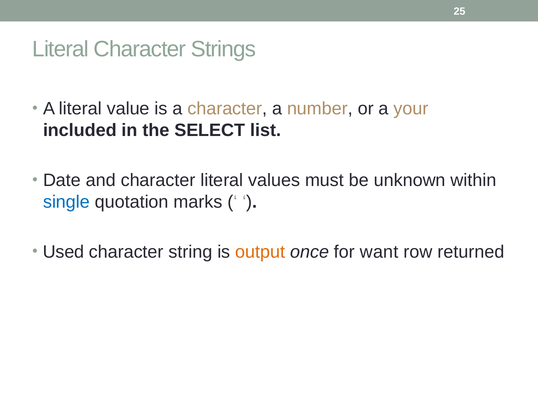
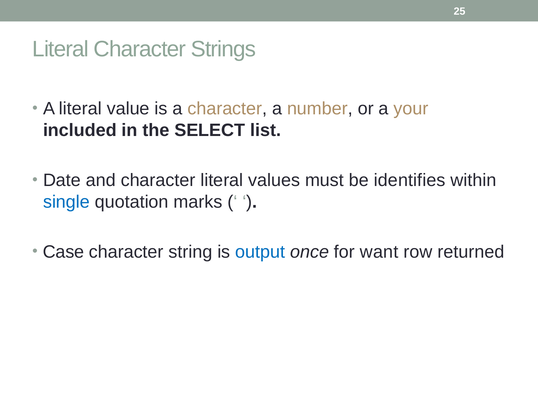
unknown: unknown -> identifies
Used: Used -> Case
output colour: orange -> blue
